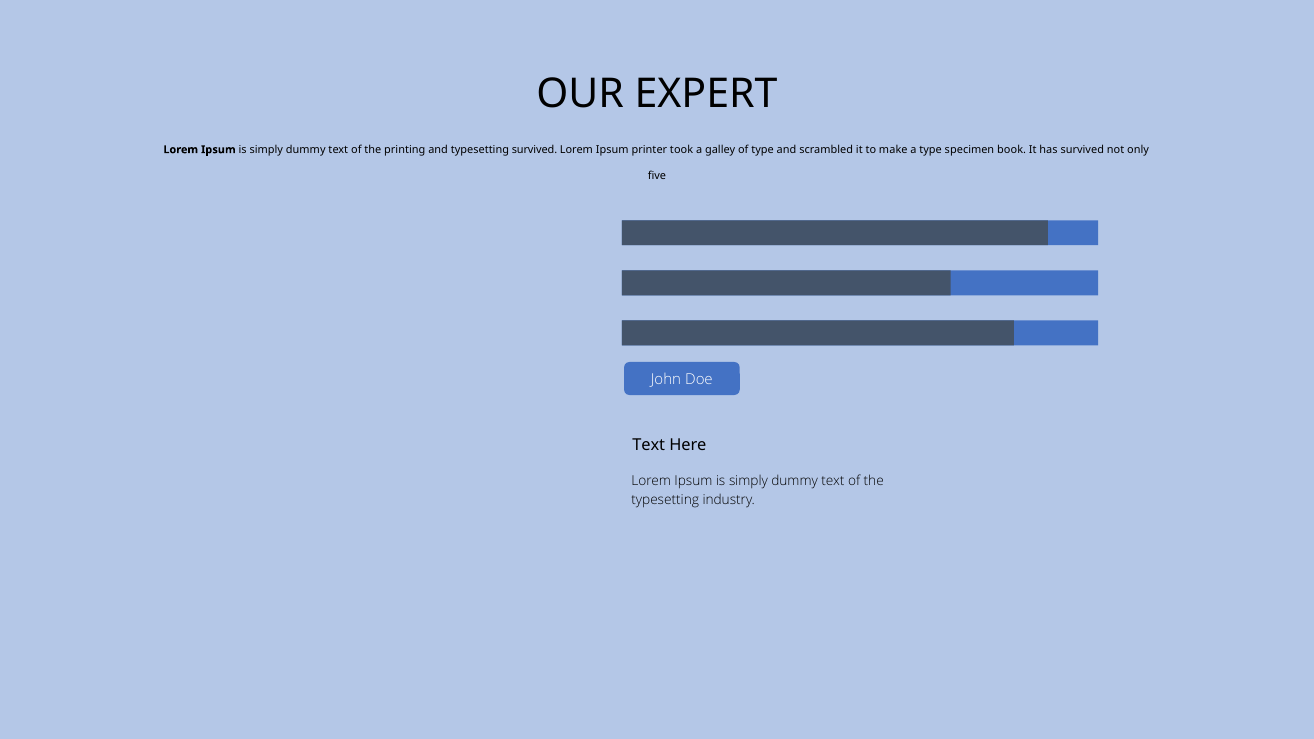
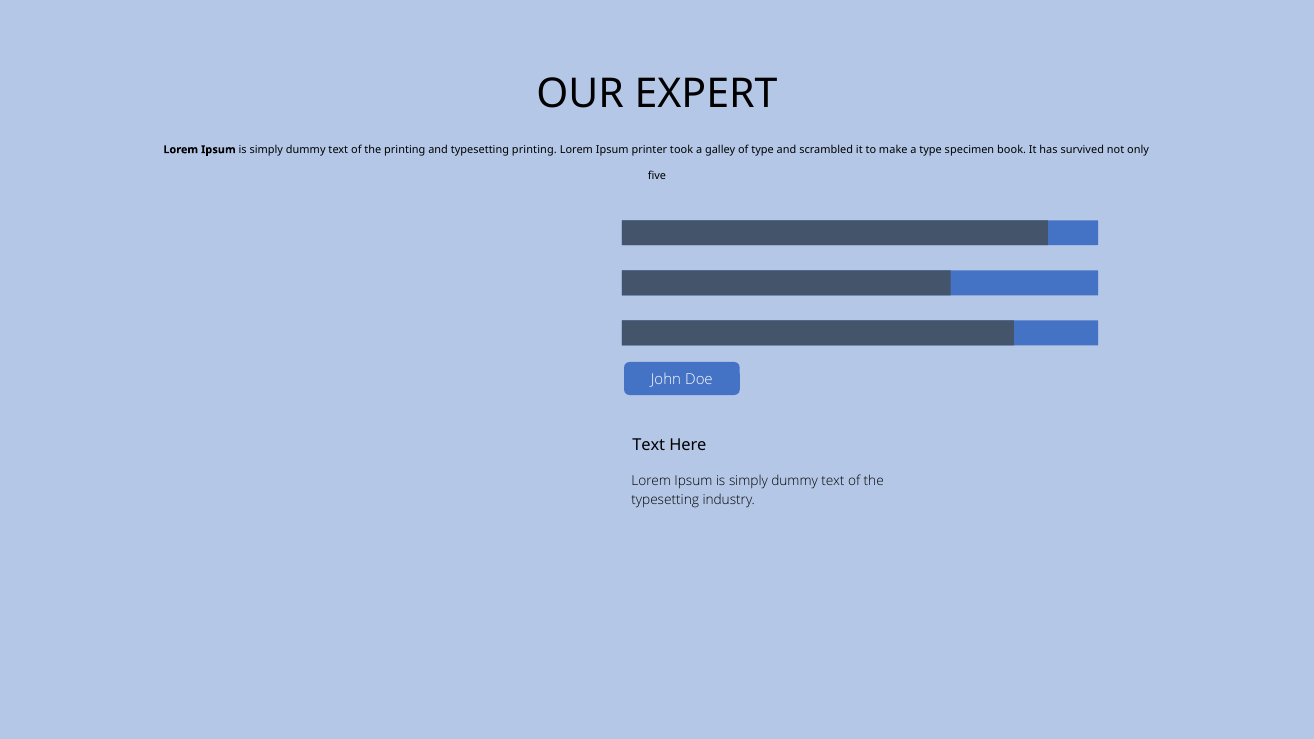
typesetting survived: survived -> printing
